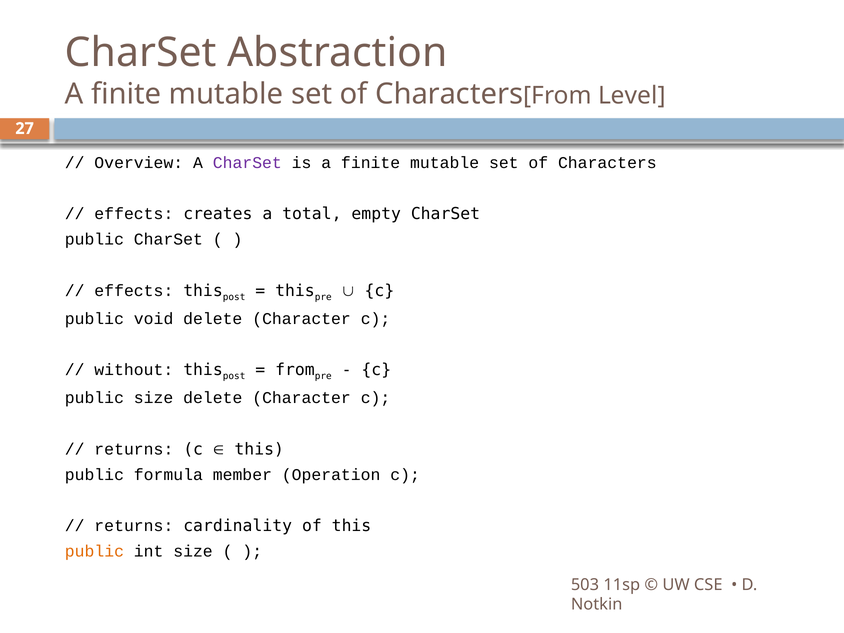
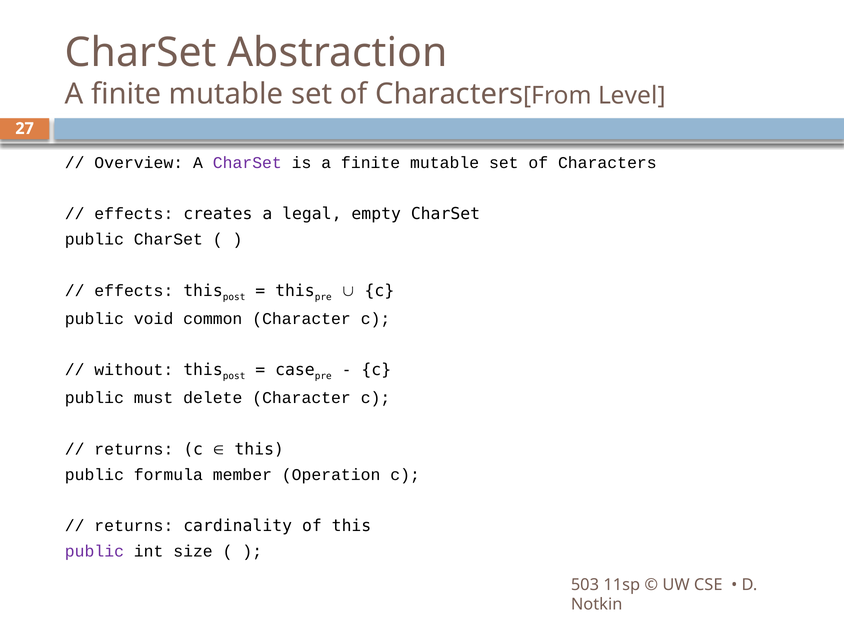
total: total -> legal
void delete: delete -> common
from at (295, 370): from -> case
public size: size -> must
public at (94, 551) colour: orange -> purple
